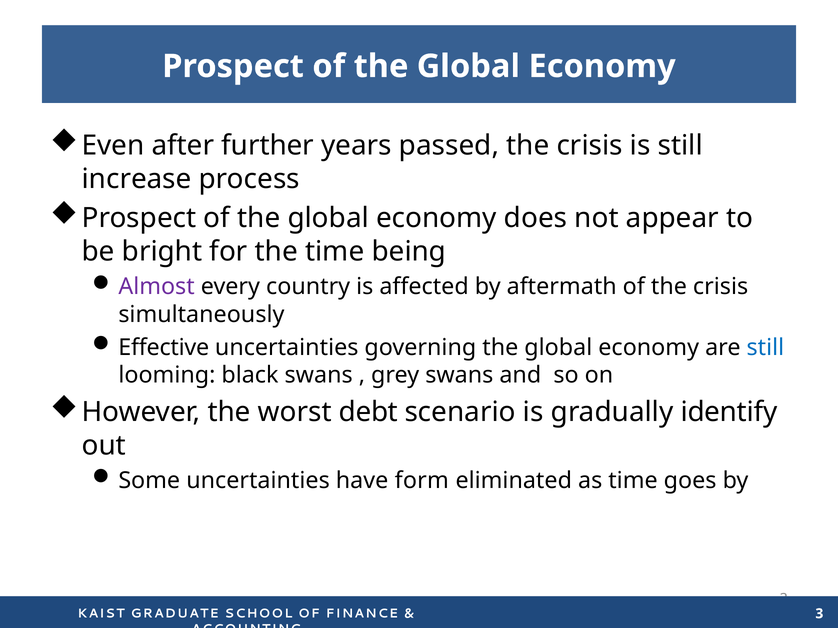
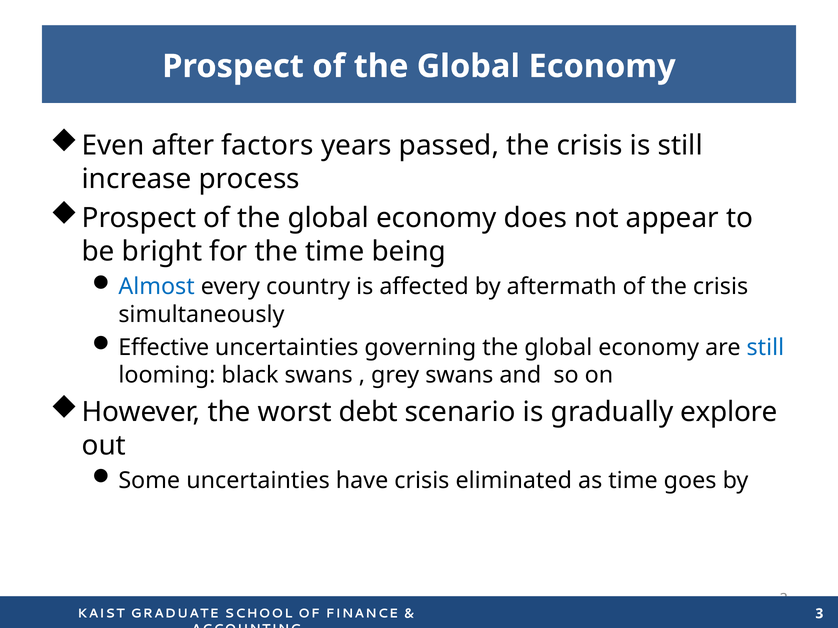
further: further -> factors
Almost colour: purple -> blue
identify: identify -> explore
have form: form -> crisis
